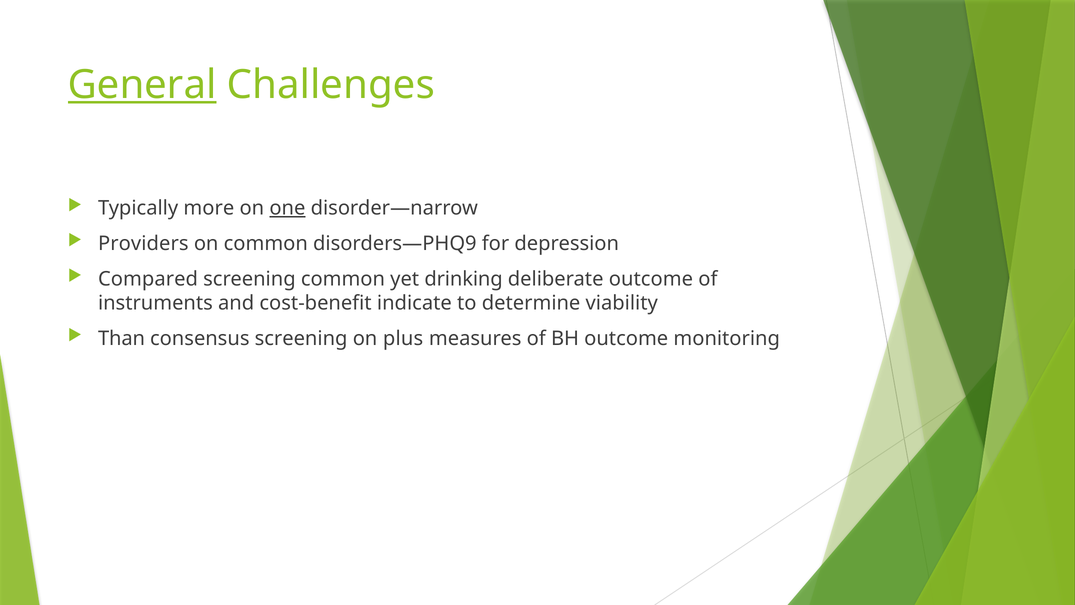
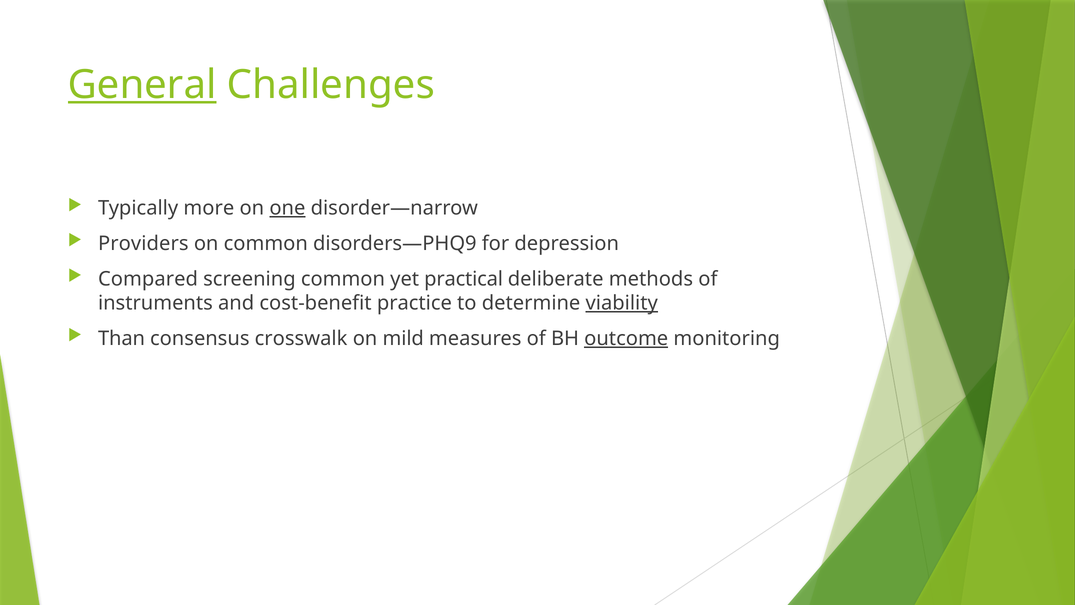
drinking: drinking -> practical
deliberate outcome: outcome -> methods
indicate: indicate -> practice
viability underline: none -> present
consensus screening: screening -> crosswalk
plus: plus -> mild
outcome at (626, 338) underline: none -> present
